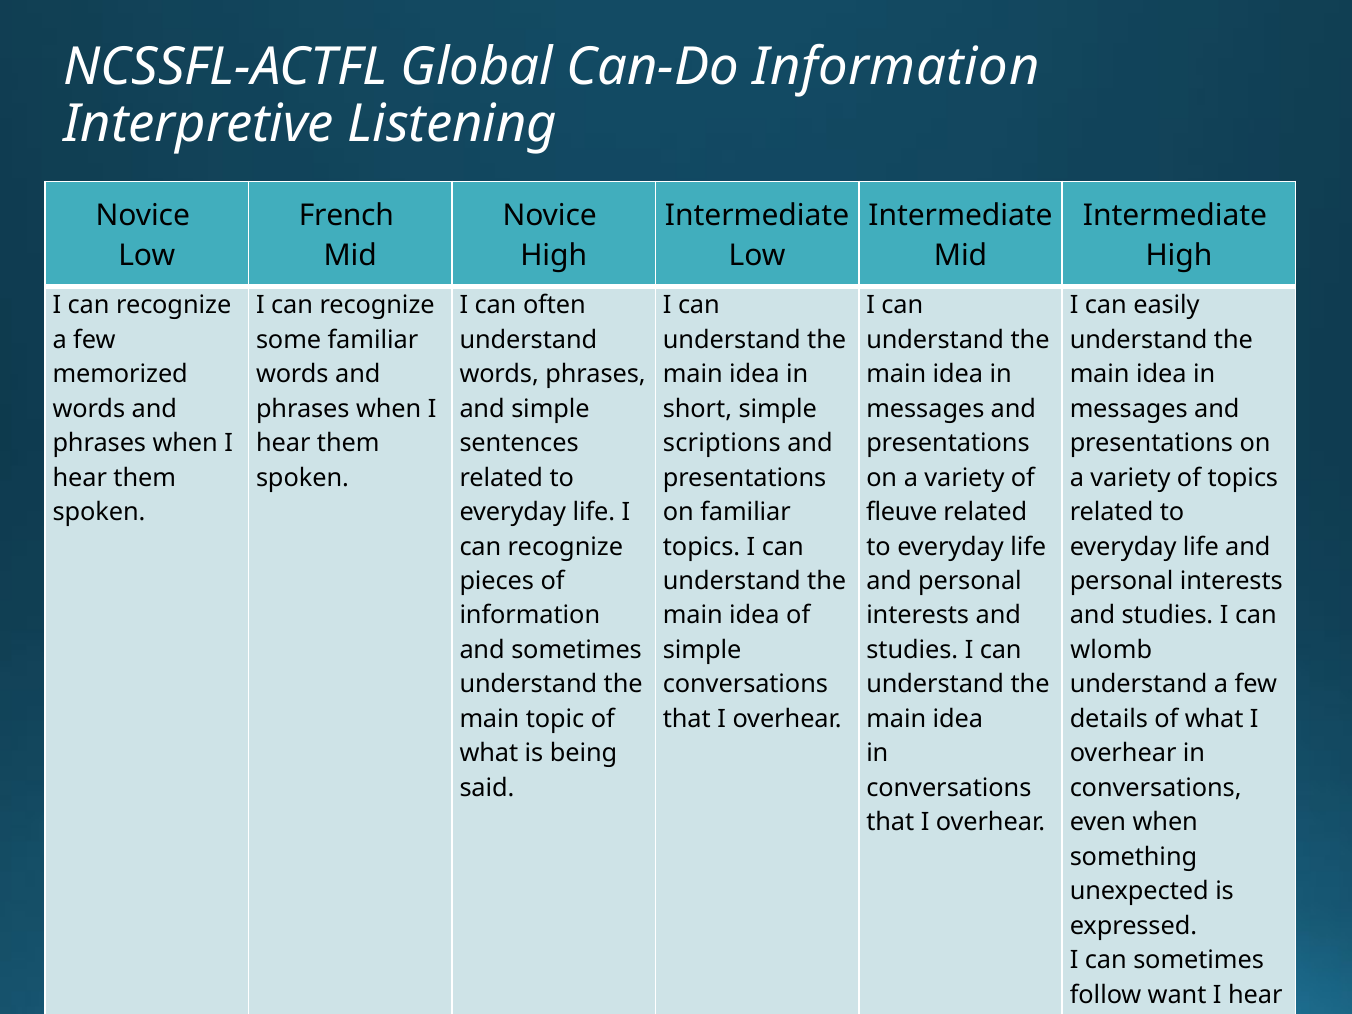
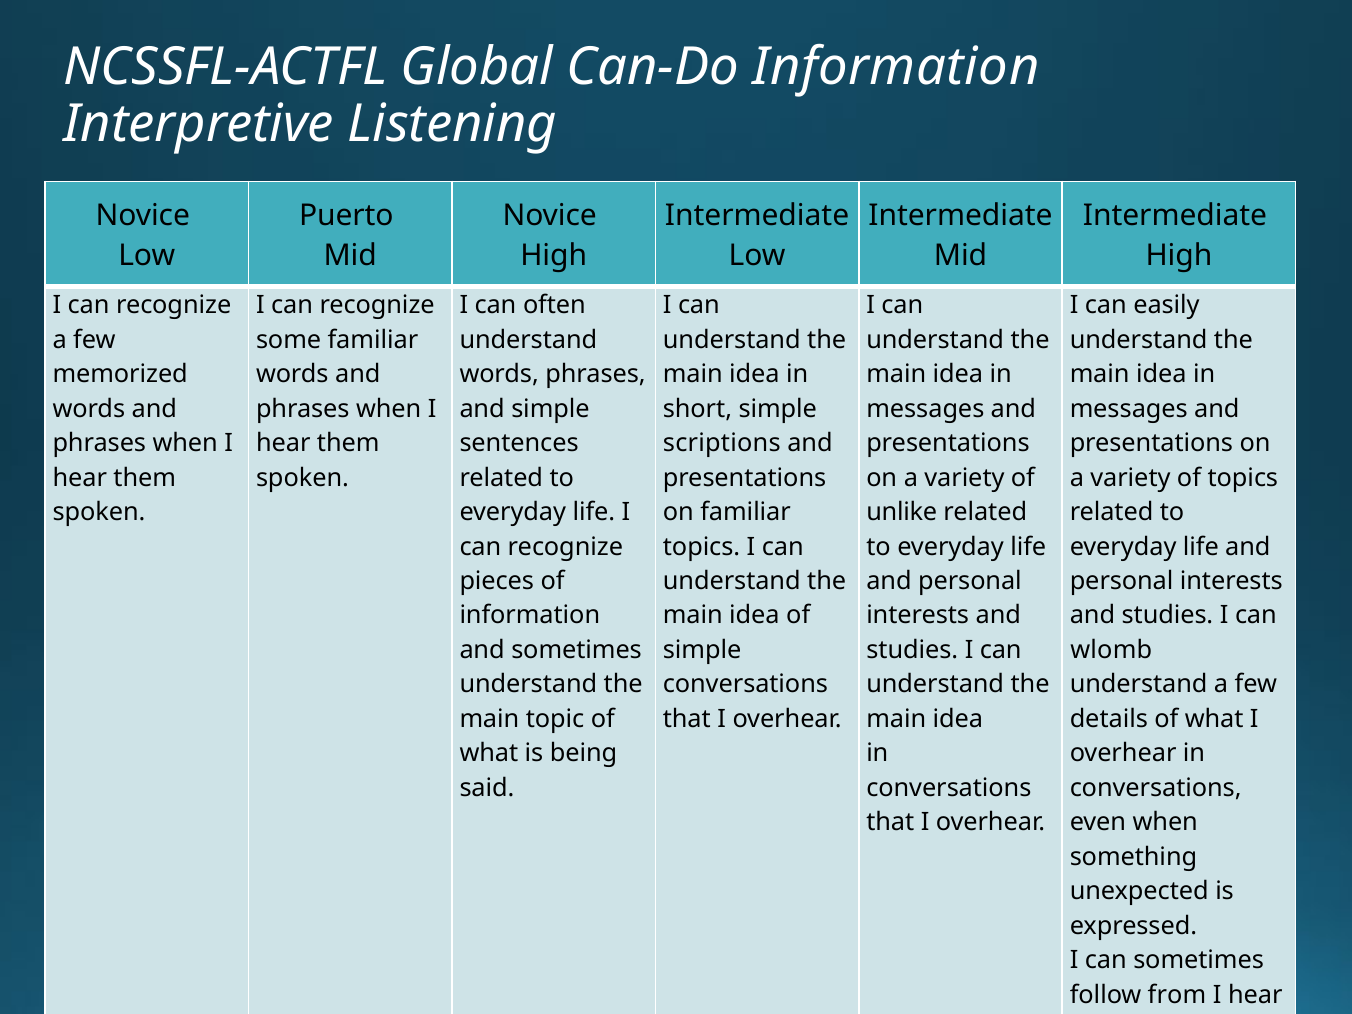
French: French -> Puerto
fleuve: fleuve -> unlike
want: want -> from
